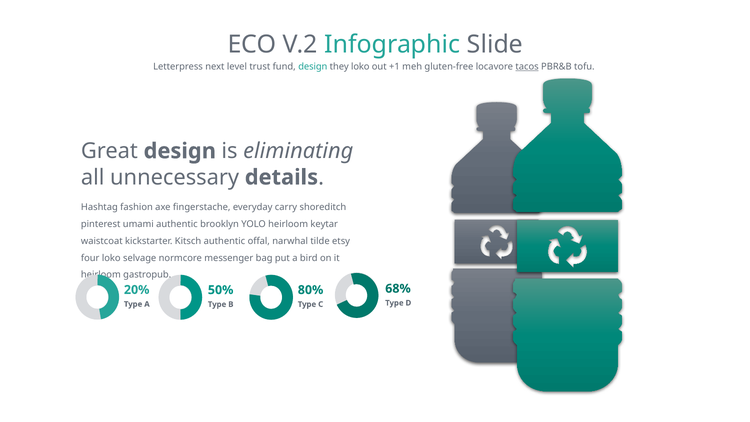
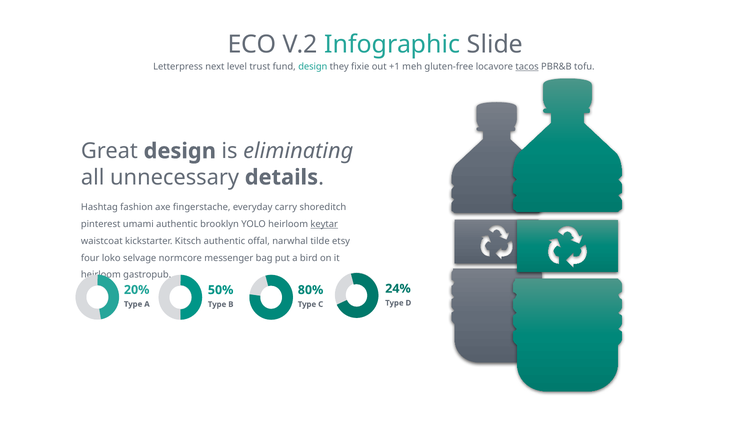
they loko: loko -> fixie
keytar underline: none -> present
68%: 68% -> 24%
